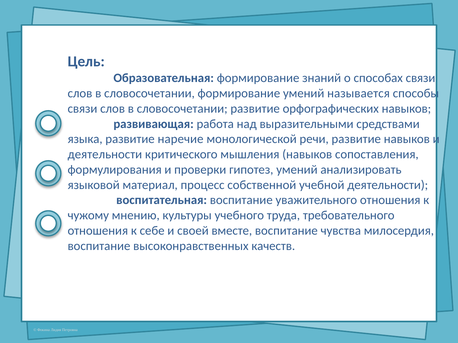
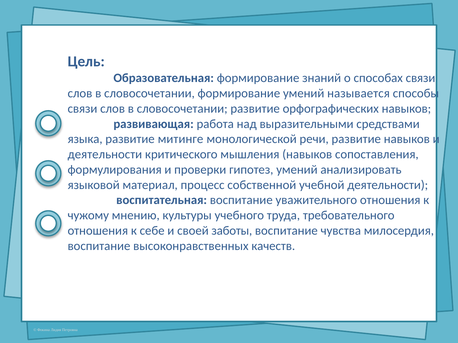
наречие: наречие -> митинге
вместе: вместе -> заботы
